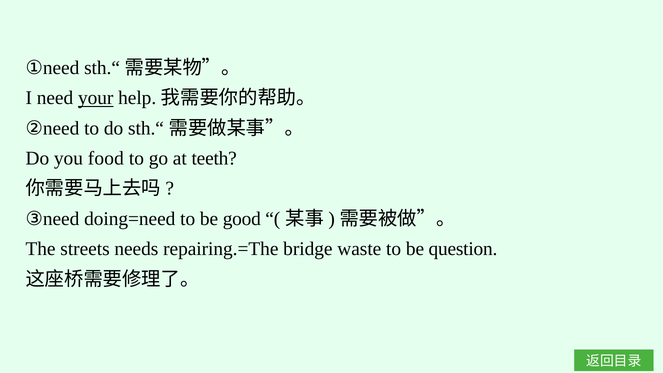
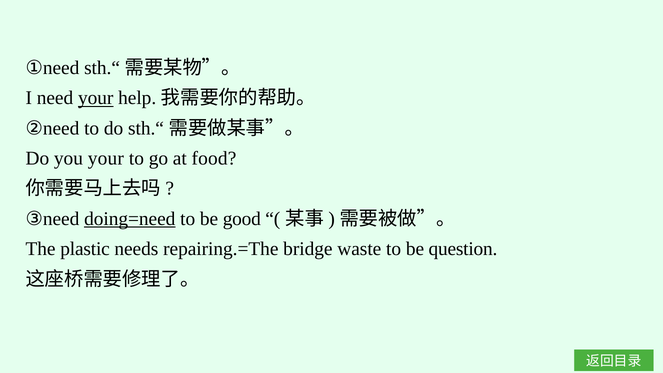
you food: food -> your
teeth: teeth -> food
doing=need underline: none -> present
streets: streets -> plastic
